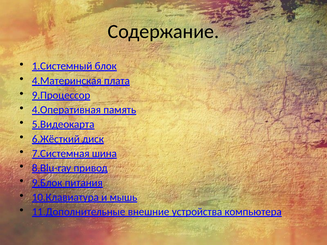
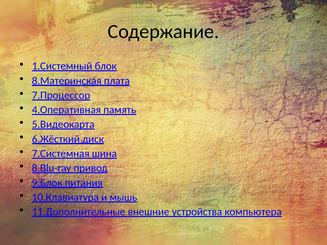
4.Материнская: 4.Материнская -> 8.Материнская
9.Процессор: 9.Процессор -> 7.Процессор
